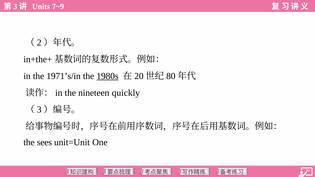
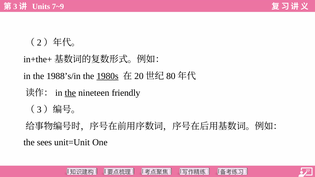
1971’s/in: 1971’s/in -> 1988’s/in
the at (70, 93) underline: none -> present
quickly: quickly -> friendly
